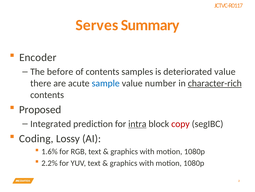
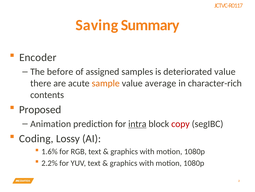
Serves: Serves -> Saving
of contents: contents -> assigned
sample colour: blue -> orange
number: number -> average
character-rich underline: present -> none
Integrated: Integrated -> Animation
